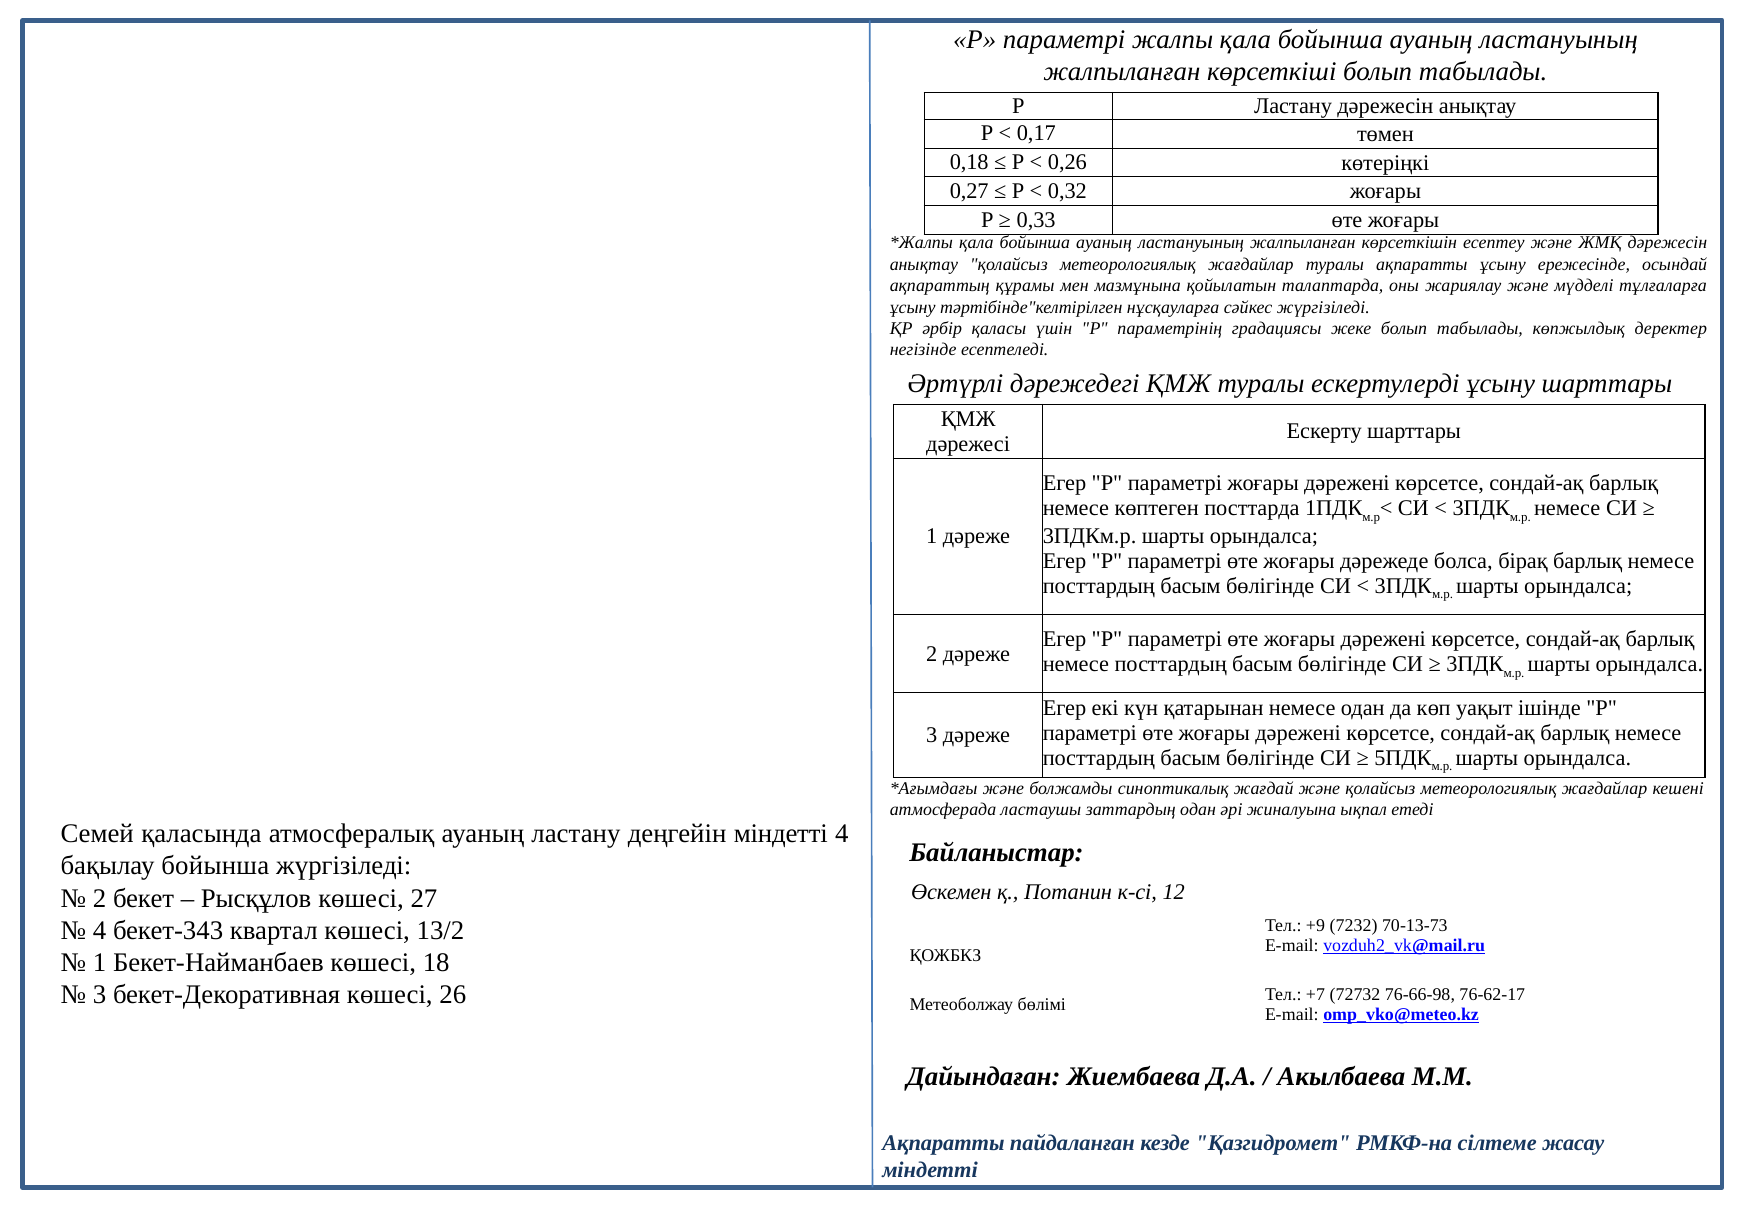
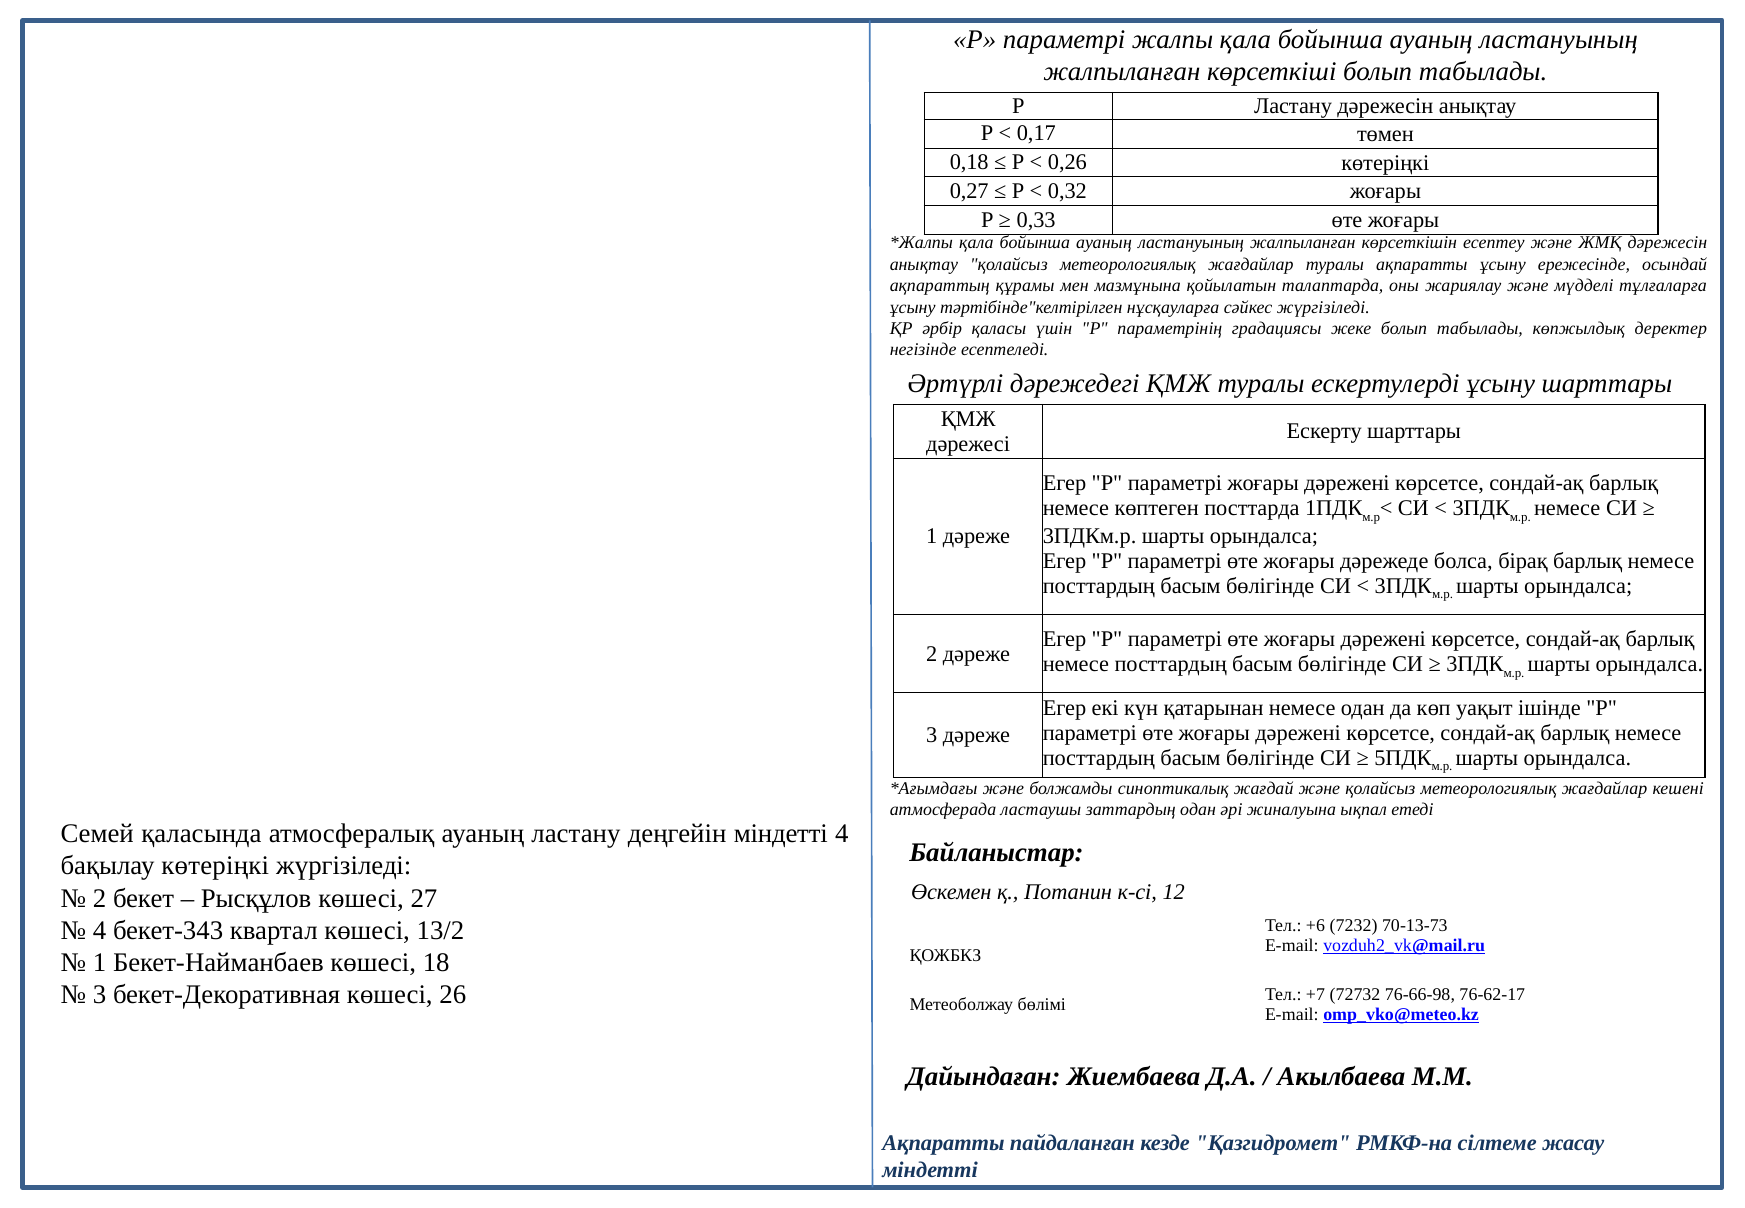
бақылау бойынша: бойынша -> көтеріңкі
+9: +9 -> +6
